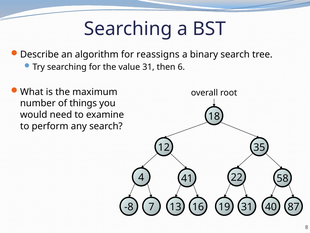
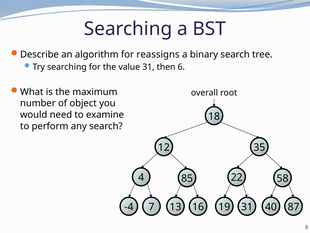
things: things -> object
41: 41 -> 85
-8: -8 -> -4
